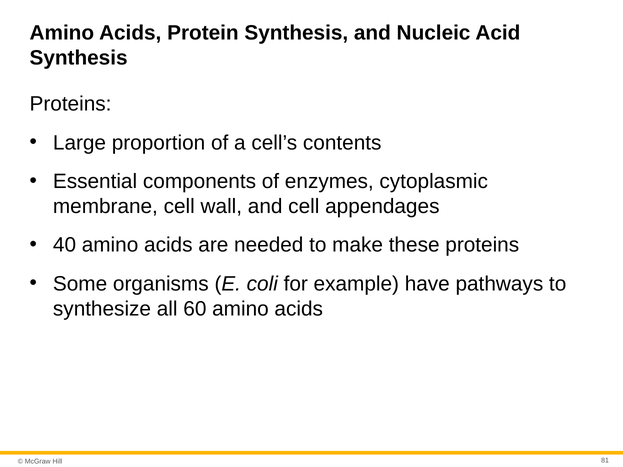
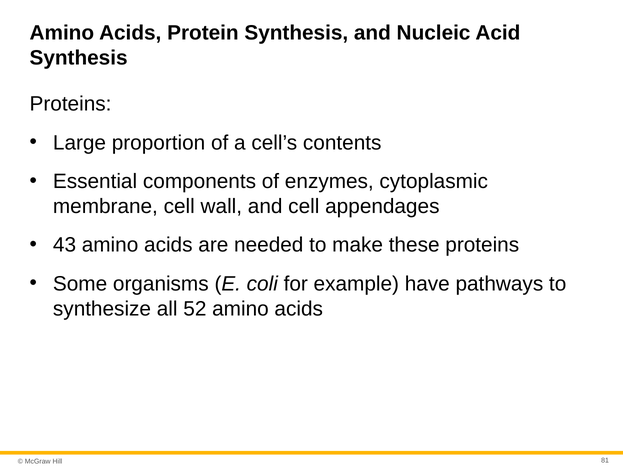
40: 40 -> 43
60: 60 -> 52
